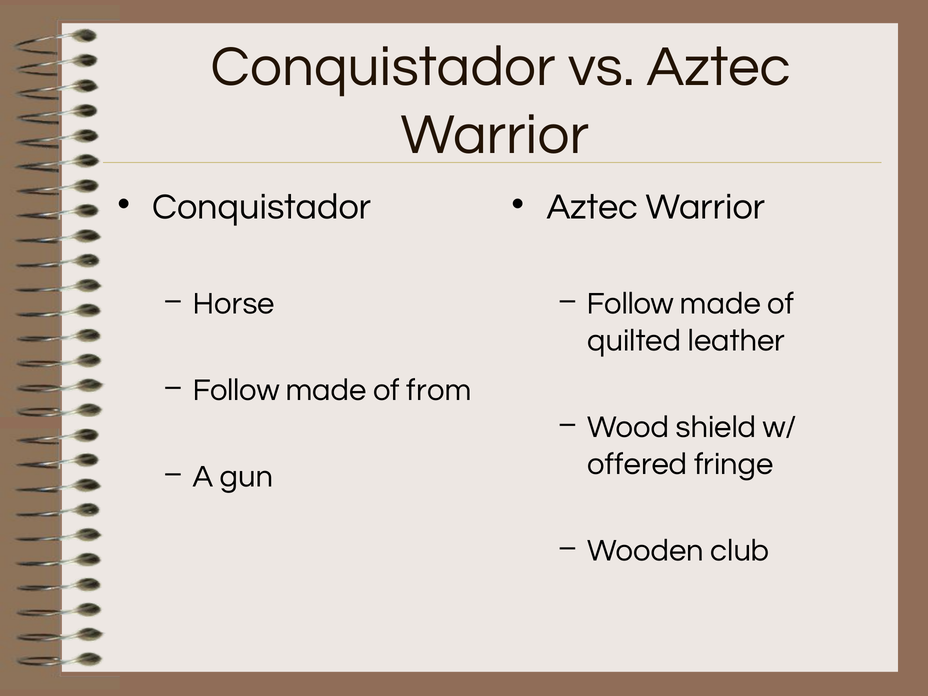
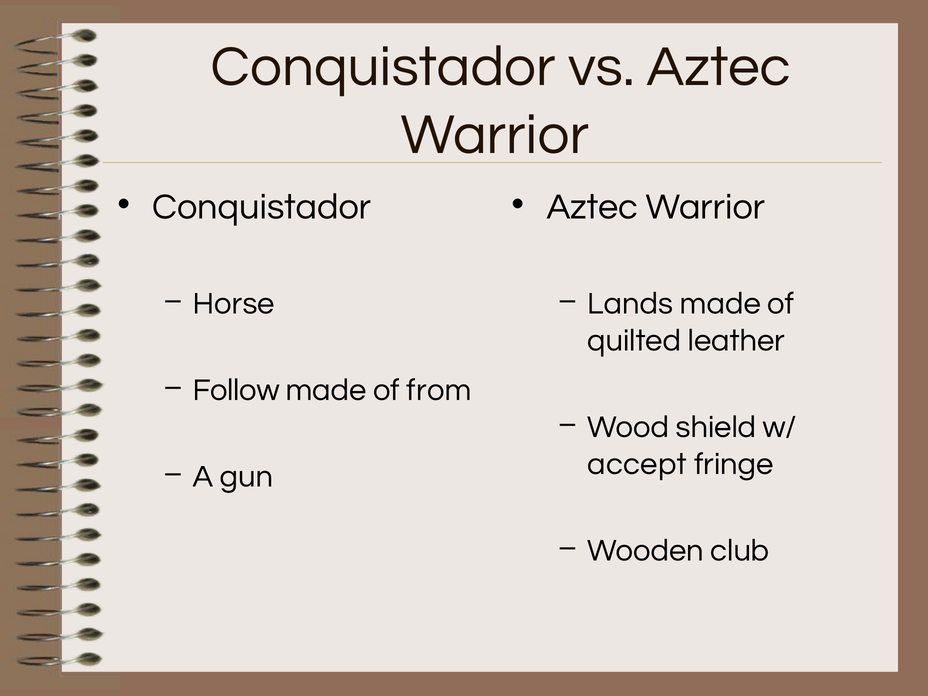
Follow at (630, 303): Follow -> Lands
offered: offered -> accept
